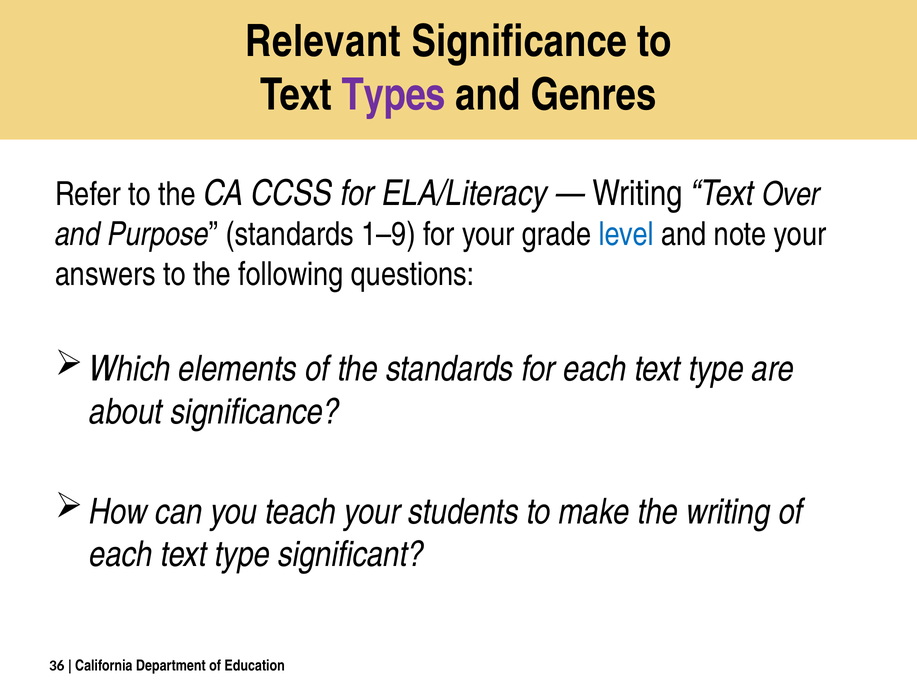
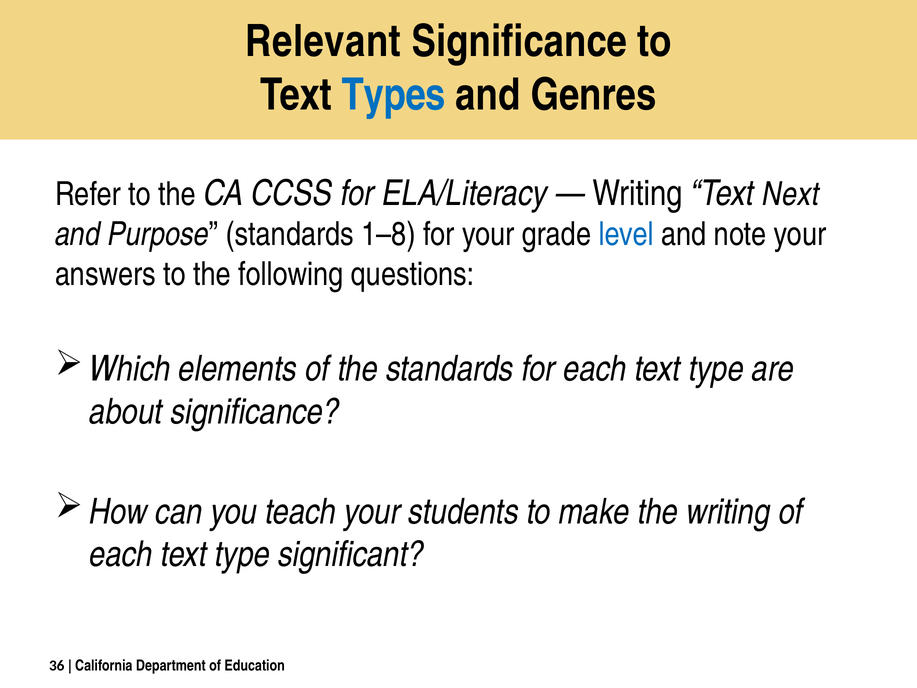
Types colour: purple -> blue
Over: Over -> Next
1–9: 1–9 -> 1–8
